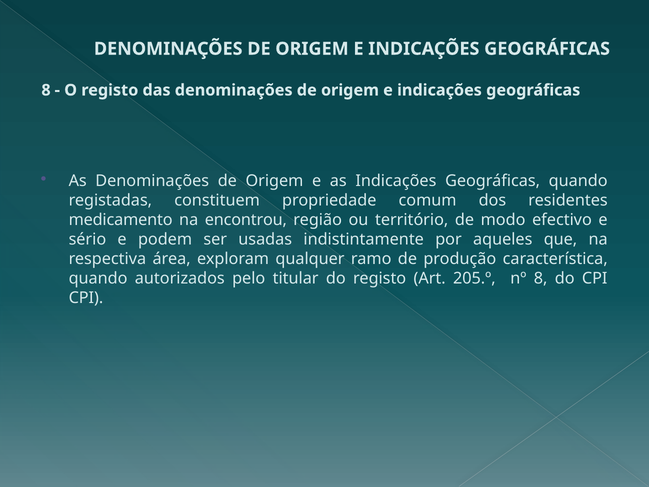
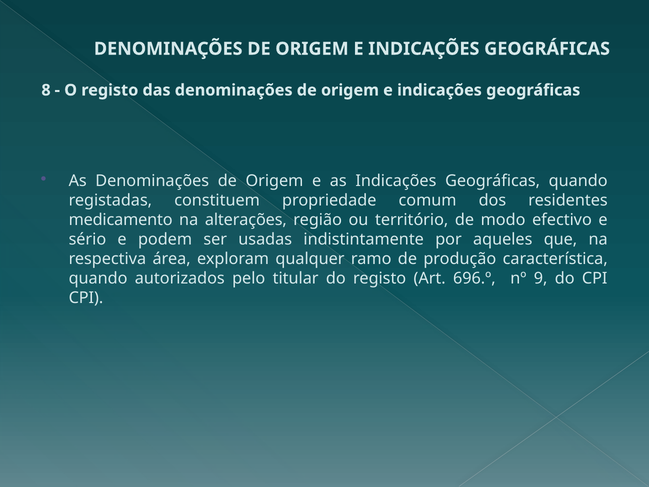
encontrou: encontrou -> alterações
205.º: 205.º -> 696.º
nº 8: 8 -> 9
